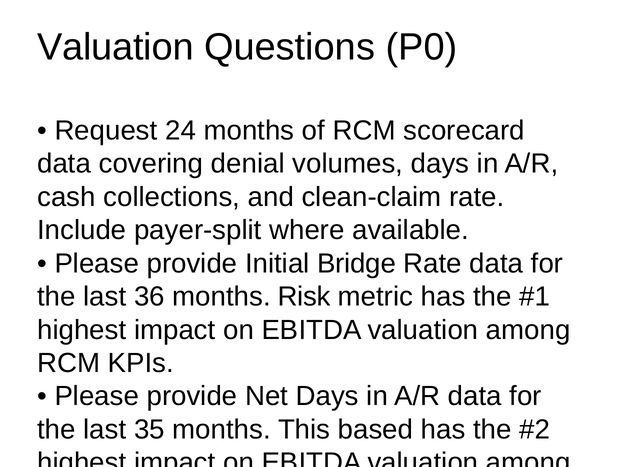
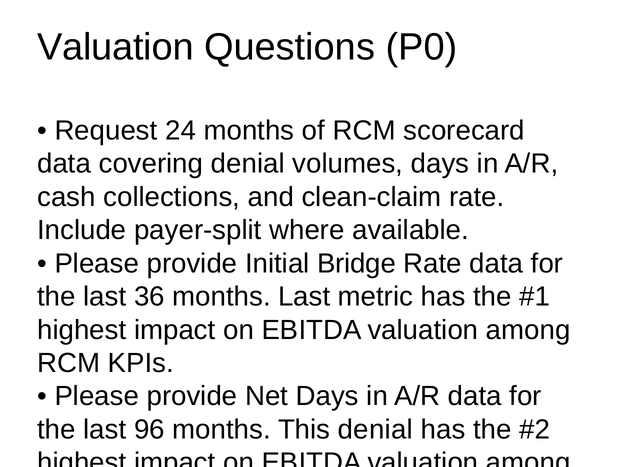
months Risk: Risk -> Last
35: 35 -> 96
This based: based -> denial
